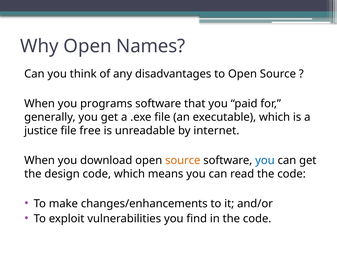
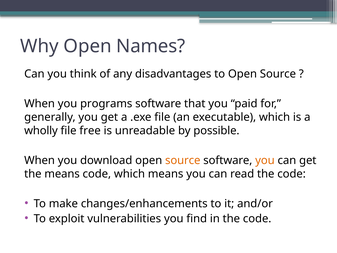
justice: justice -> wholly
internet: internet -> possible
you at (265, 160) colour: blue -> orange
the design: design -> means
